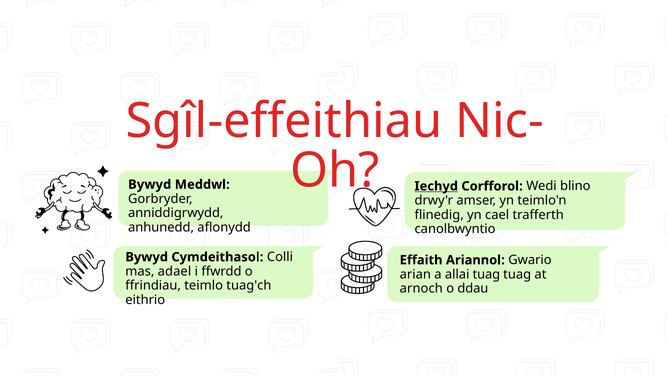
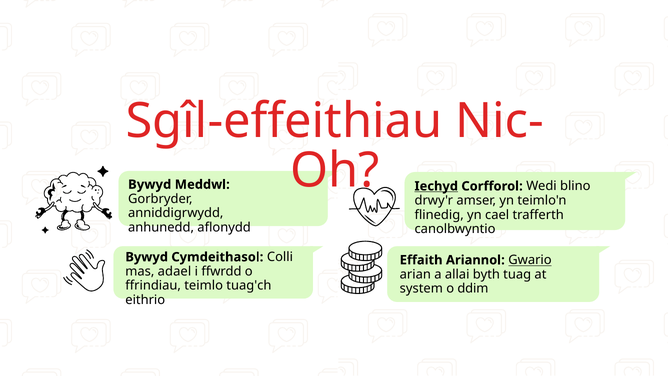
Gwario underline: none -> present
allai tuag: tuag -> byth
arnoch: arnoch -> system
ddau: ddau -> ddim
